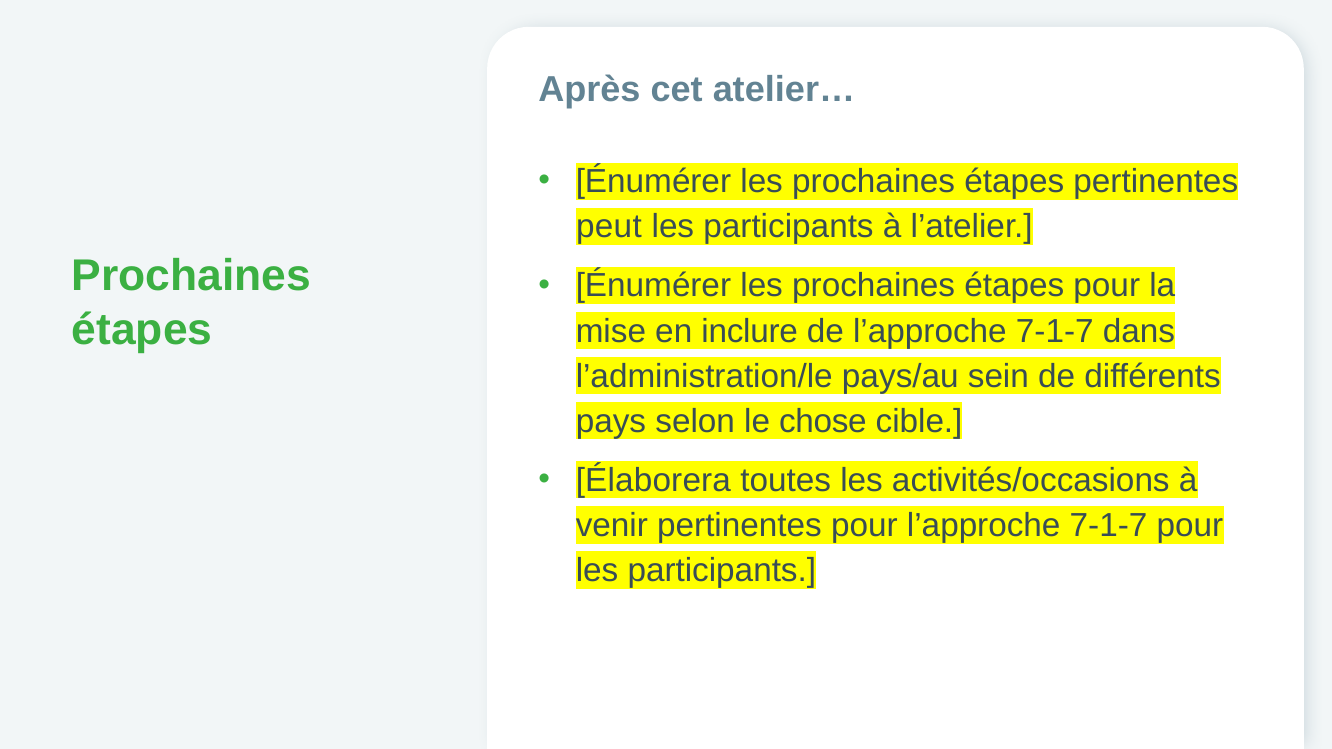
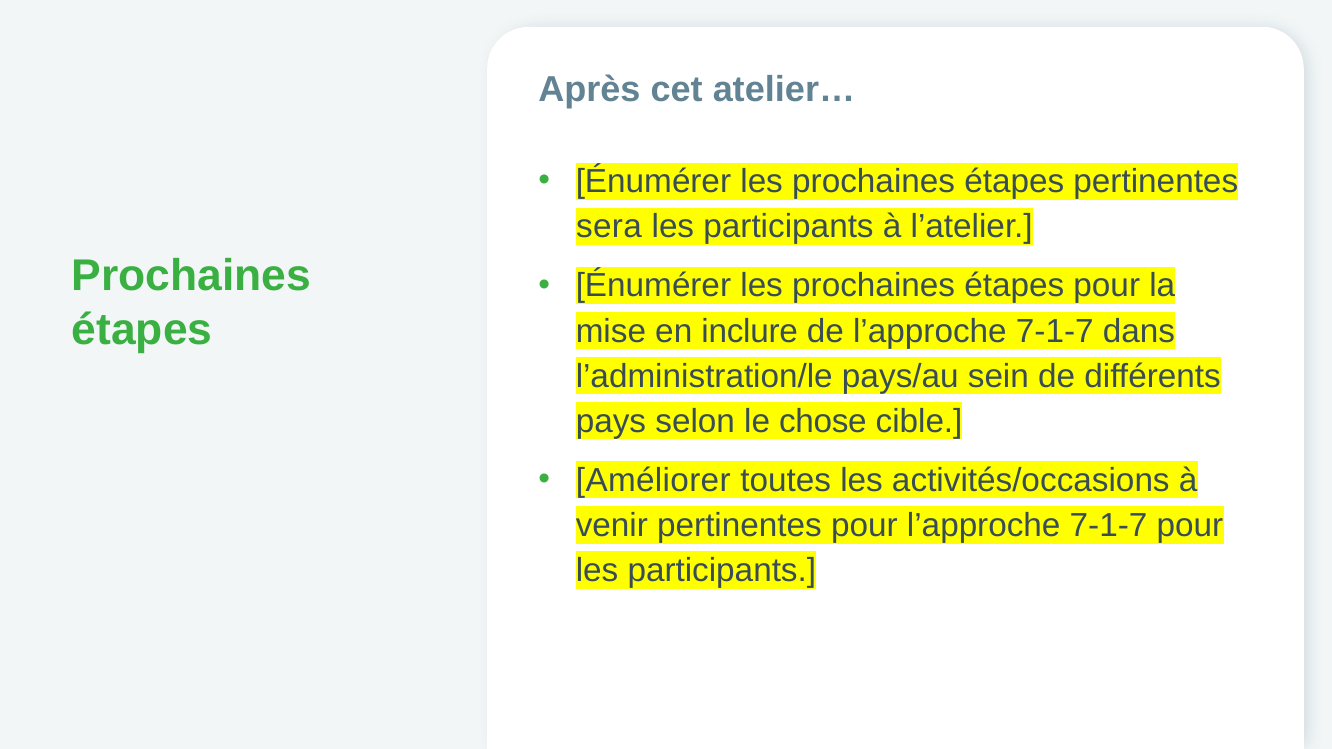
peut: peut -> sera
Élaborera: Élaborera -> Améliorer
